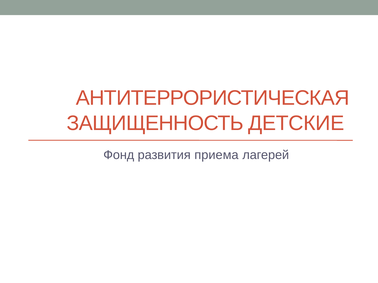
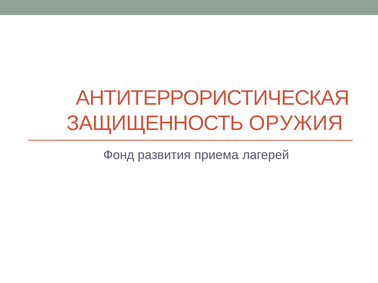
ДЕТСКИЕ: ДЕТСКИЕ -> ОРУЖИЯ
